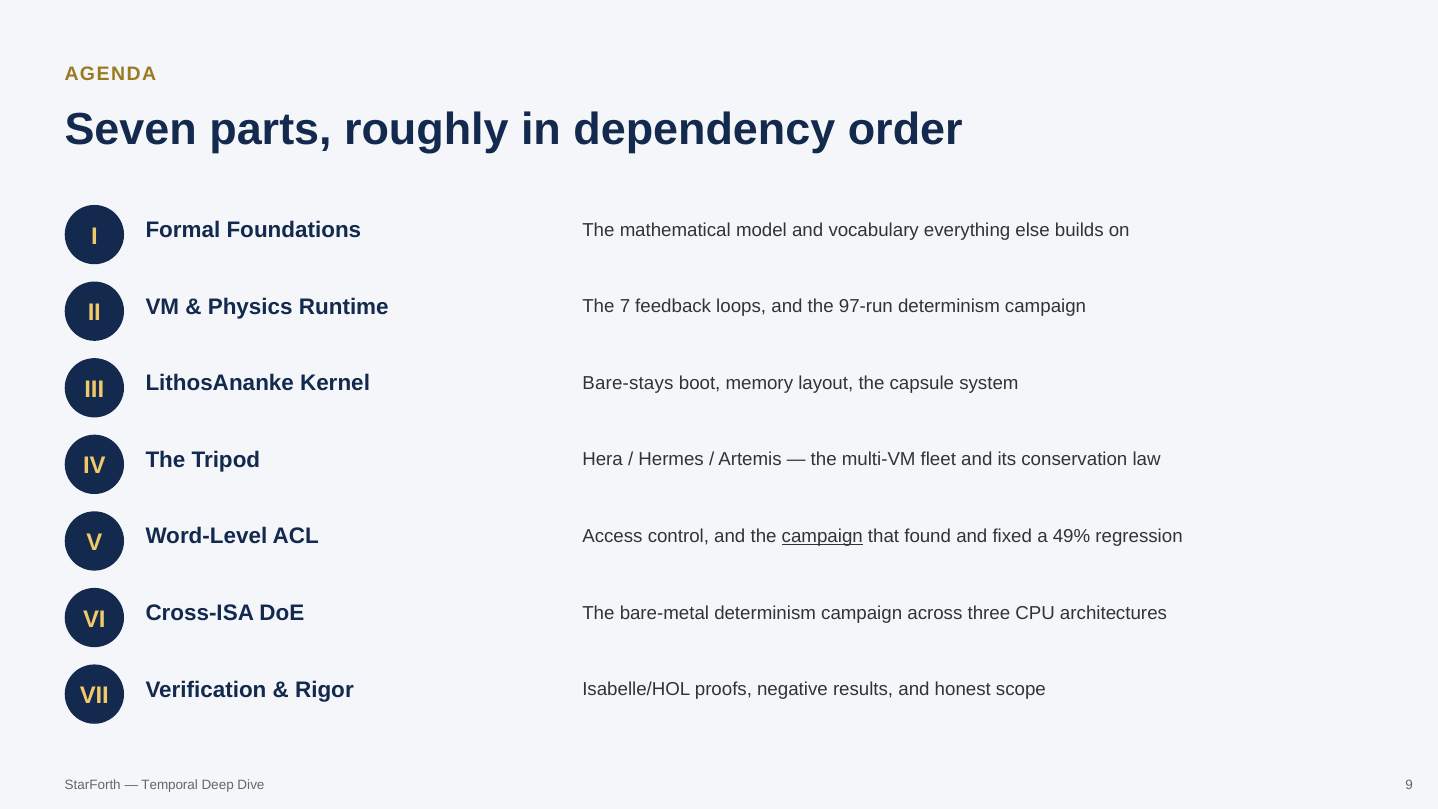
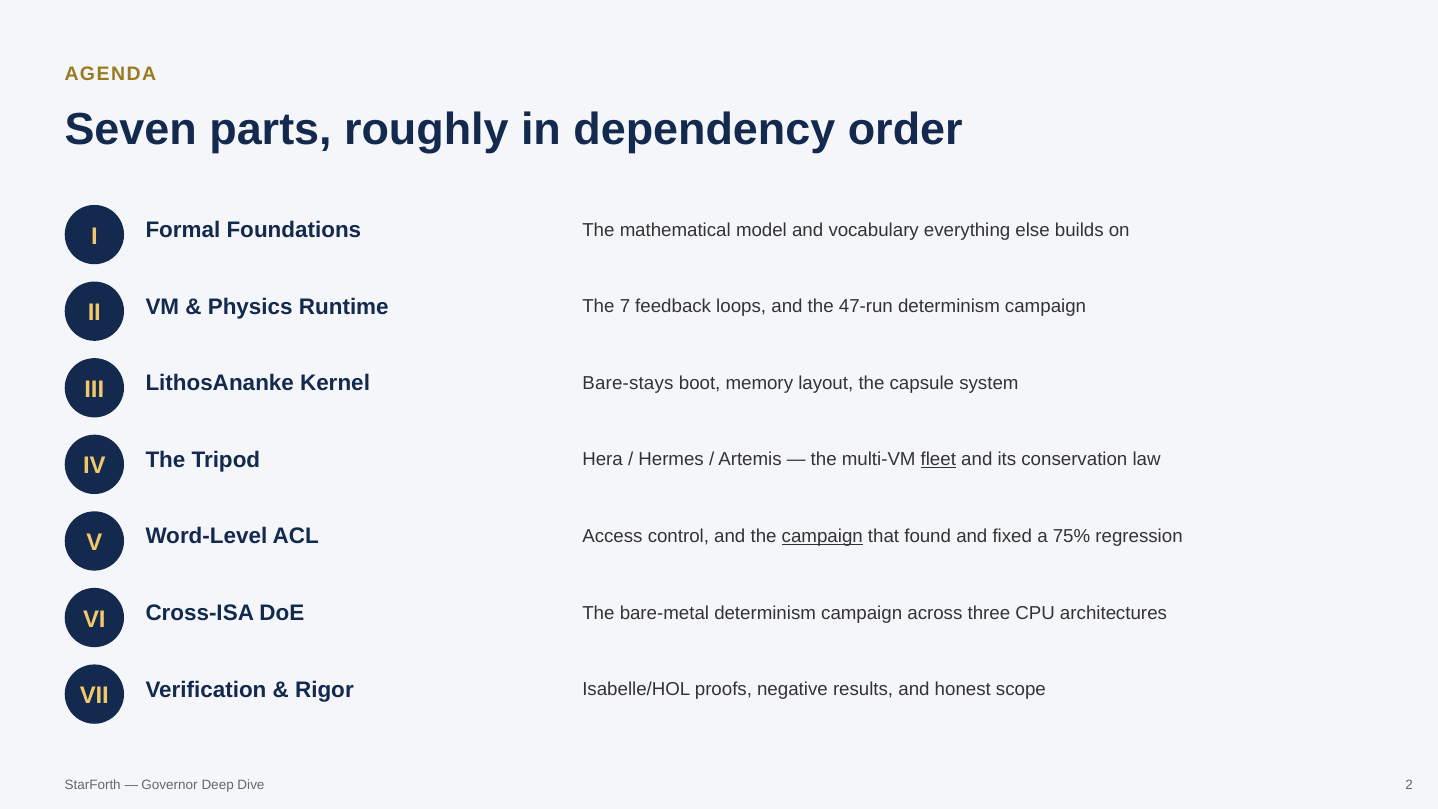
97-run: 97-run -> 47-run
fleet underline: none -> present
49%: 49% -> 75%
Temporal: Temporal -> Governor
9: 9 -> 2
